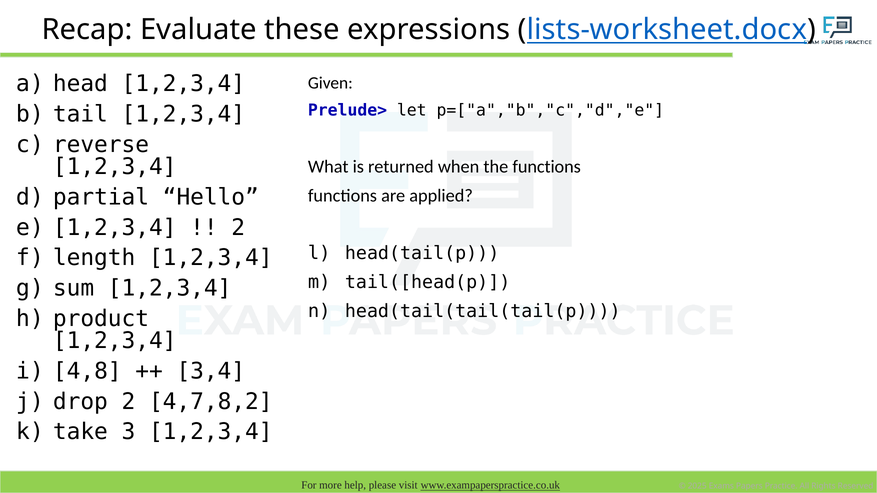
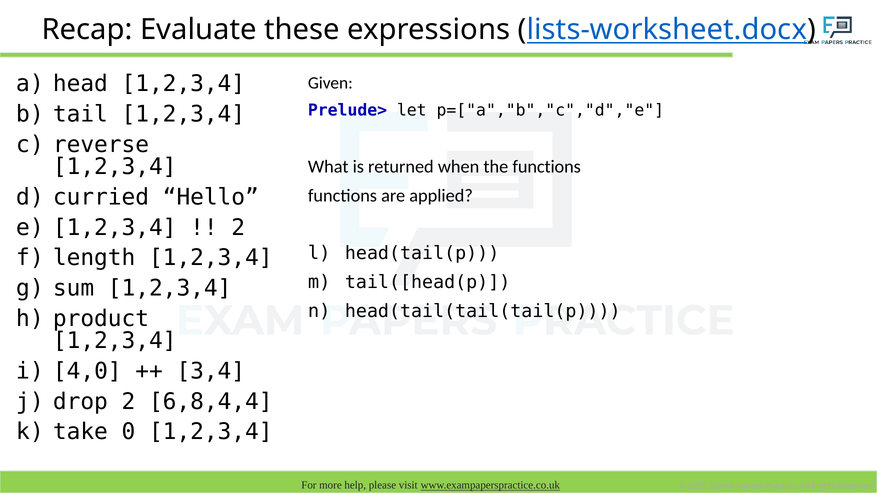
partial: partial -> curried
4,8: 4,8 -> 4,0
4,7,8,2: 4,7,8,2 -> 6,8,4,4
3: 3 -> 0
